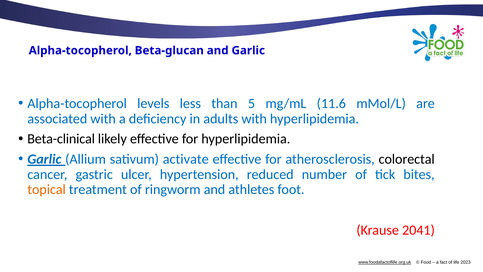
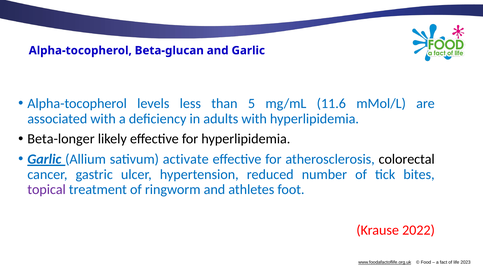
Beta-clinical: Beta-clinical -> Beta-longer
topical colour: orange -> purple
2041: 2041 -> 2022
